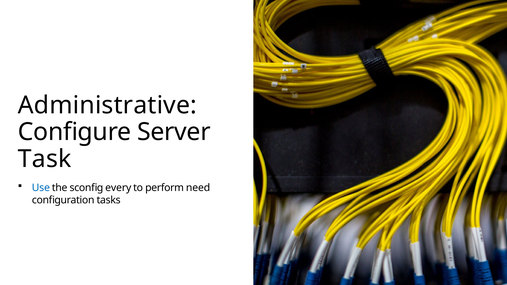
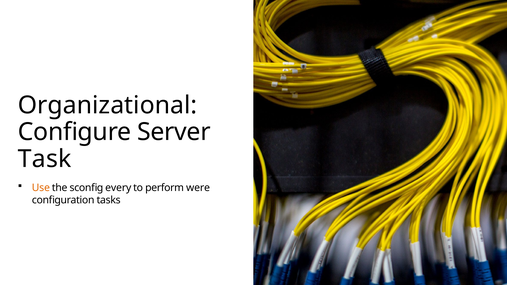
Administrative: Administrative -> Organizational
Use colour: blue -> orange
need: need -> were
